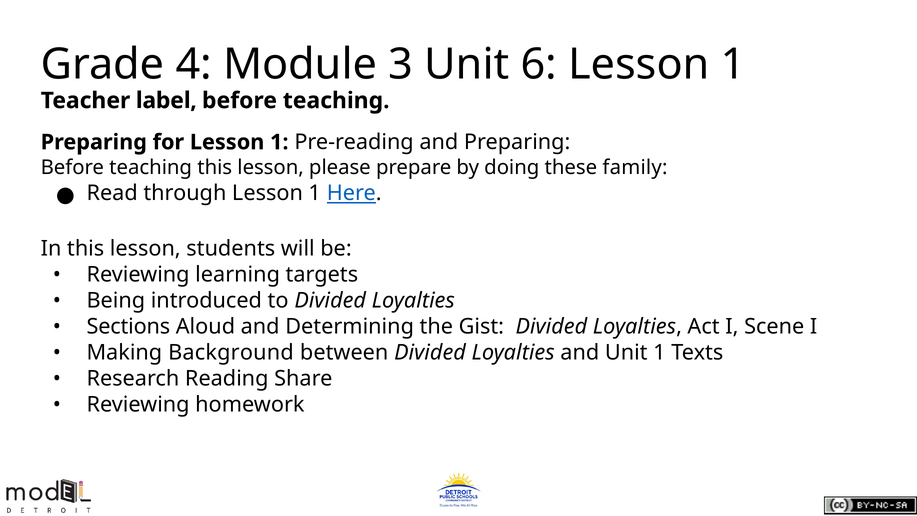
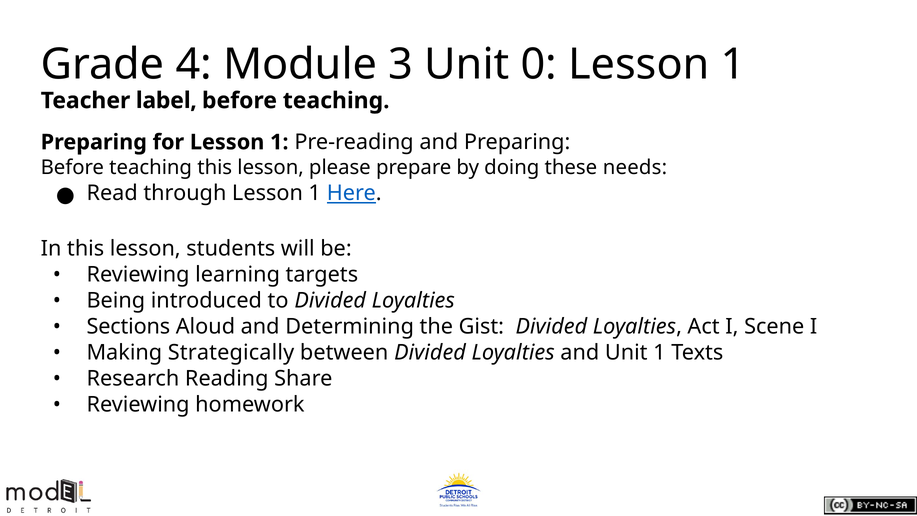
6: 6 -> 0
family: family -> needs
Background: Background -> Strategically
